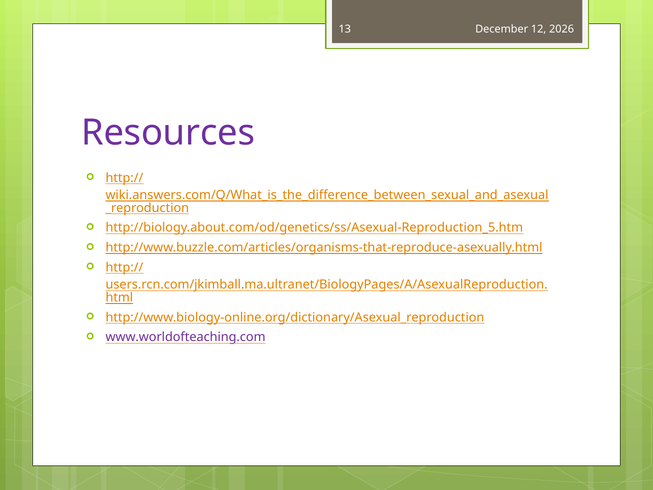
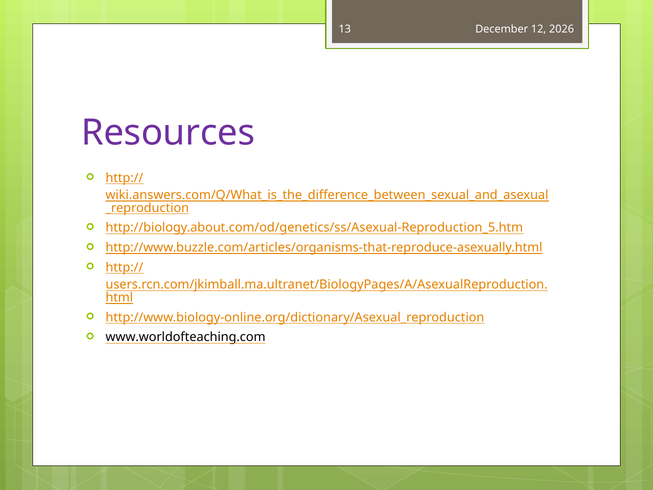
www.worldofteaching.com colour: purple -> black
